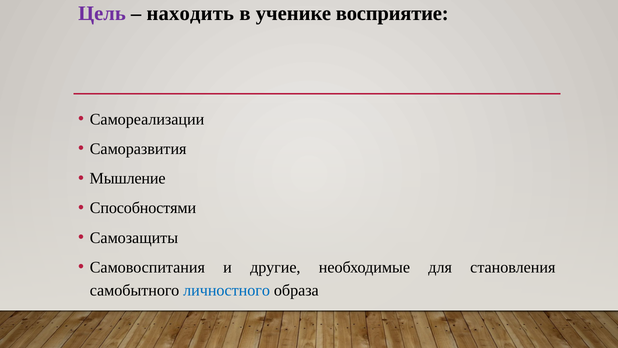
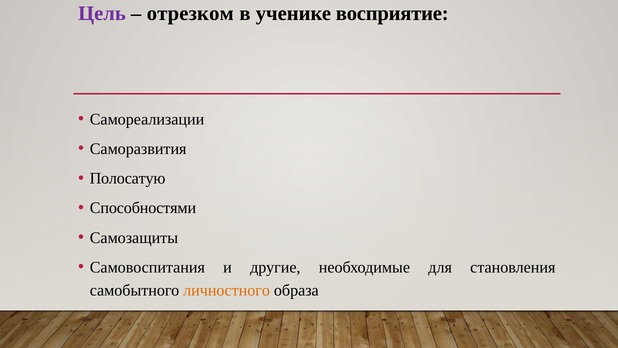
находить: находить -> отрезком
Мышление: Мышление -> Полосатую
личностного colour: blue -> orange
